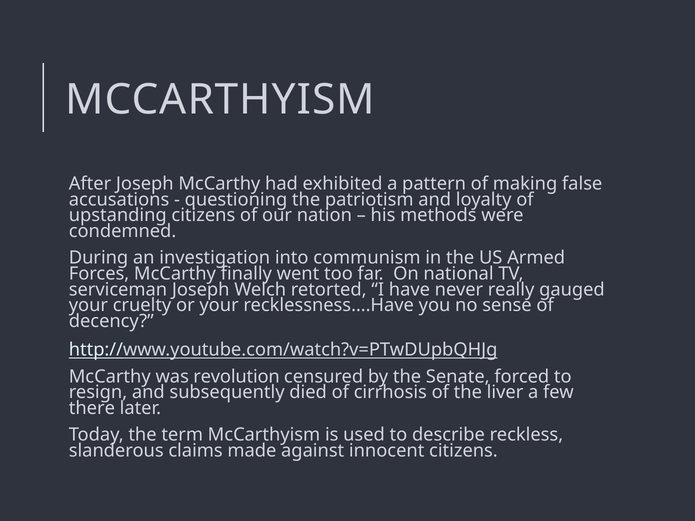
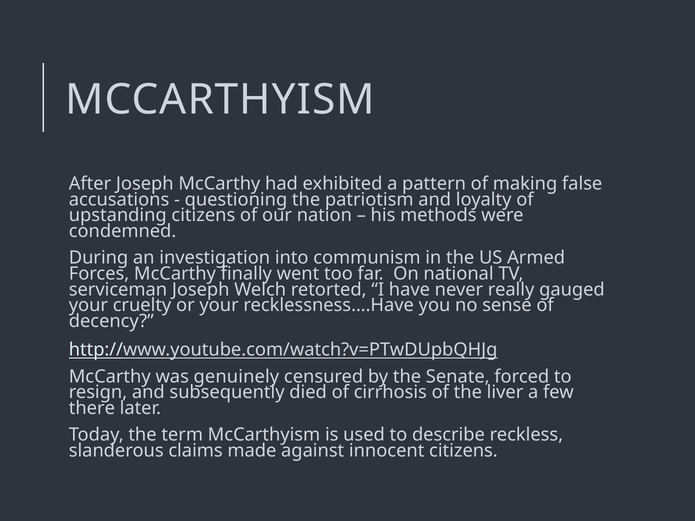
revolution: revolution -> genuinely
